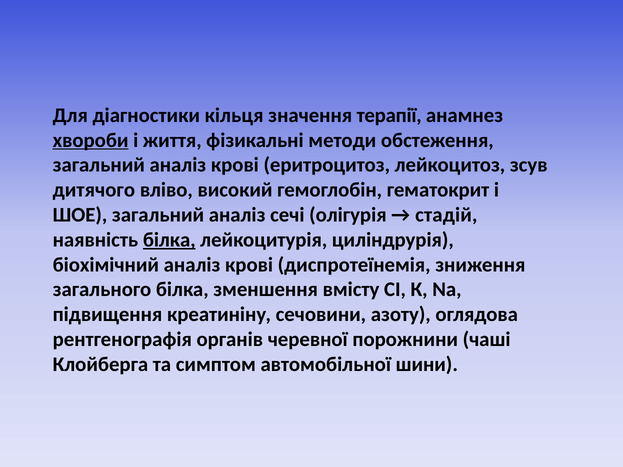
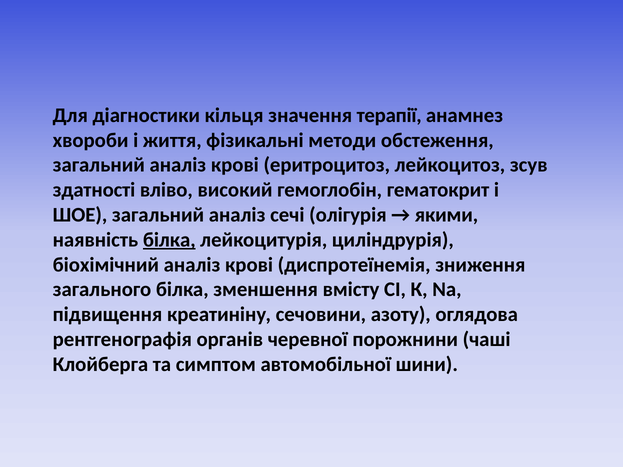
хвороби underline: present -> none
дитячого: дитячого -> здатності
стадій: стадій -> якими
